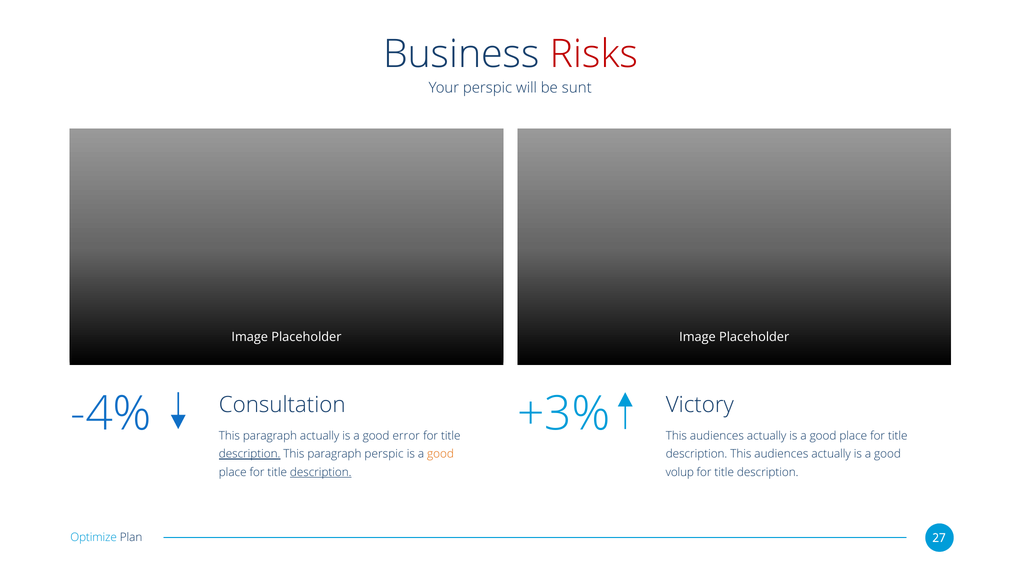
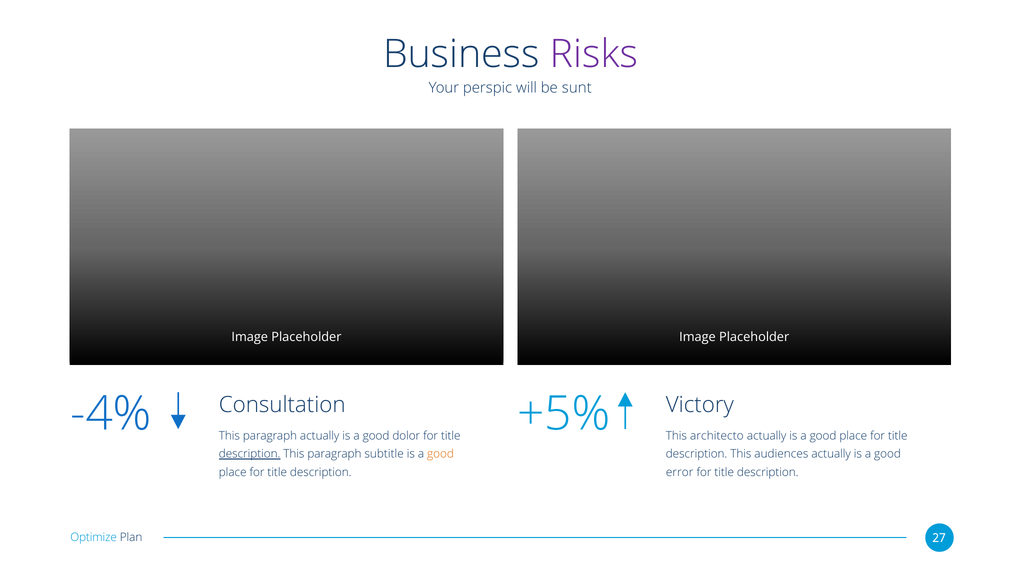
Risks colour: red -> purple
+3%: +3% -> +5%
error: error -> dolor
audiences at (717, 436): audiences -> architecto
paragraph perspic: perspic -> subtitle
description at (321, 473) underline: present -> none
volup: volup -> error
